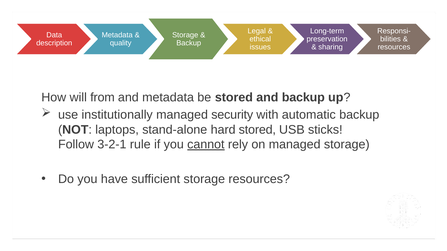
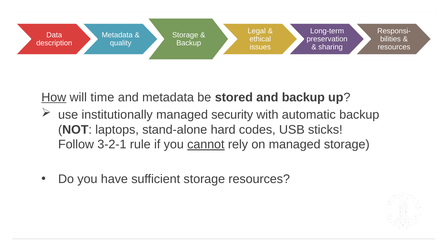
How underline: none -> present
from: from -> time
hard stored: stored -> codes
